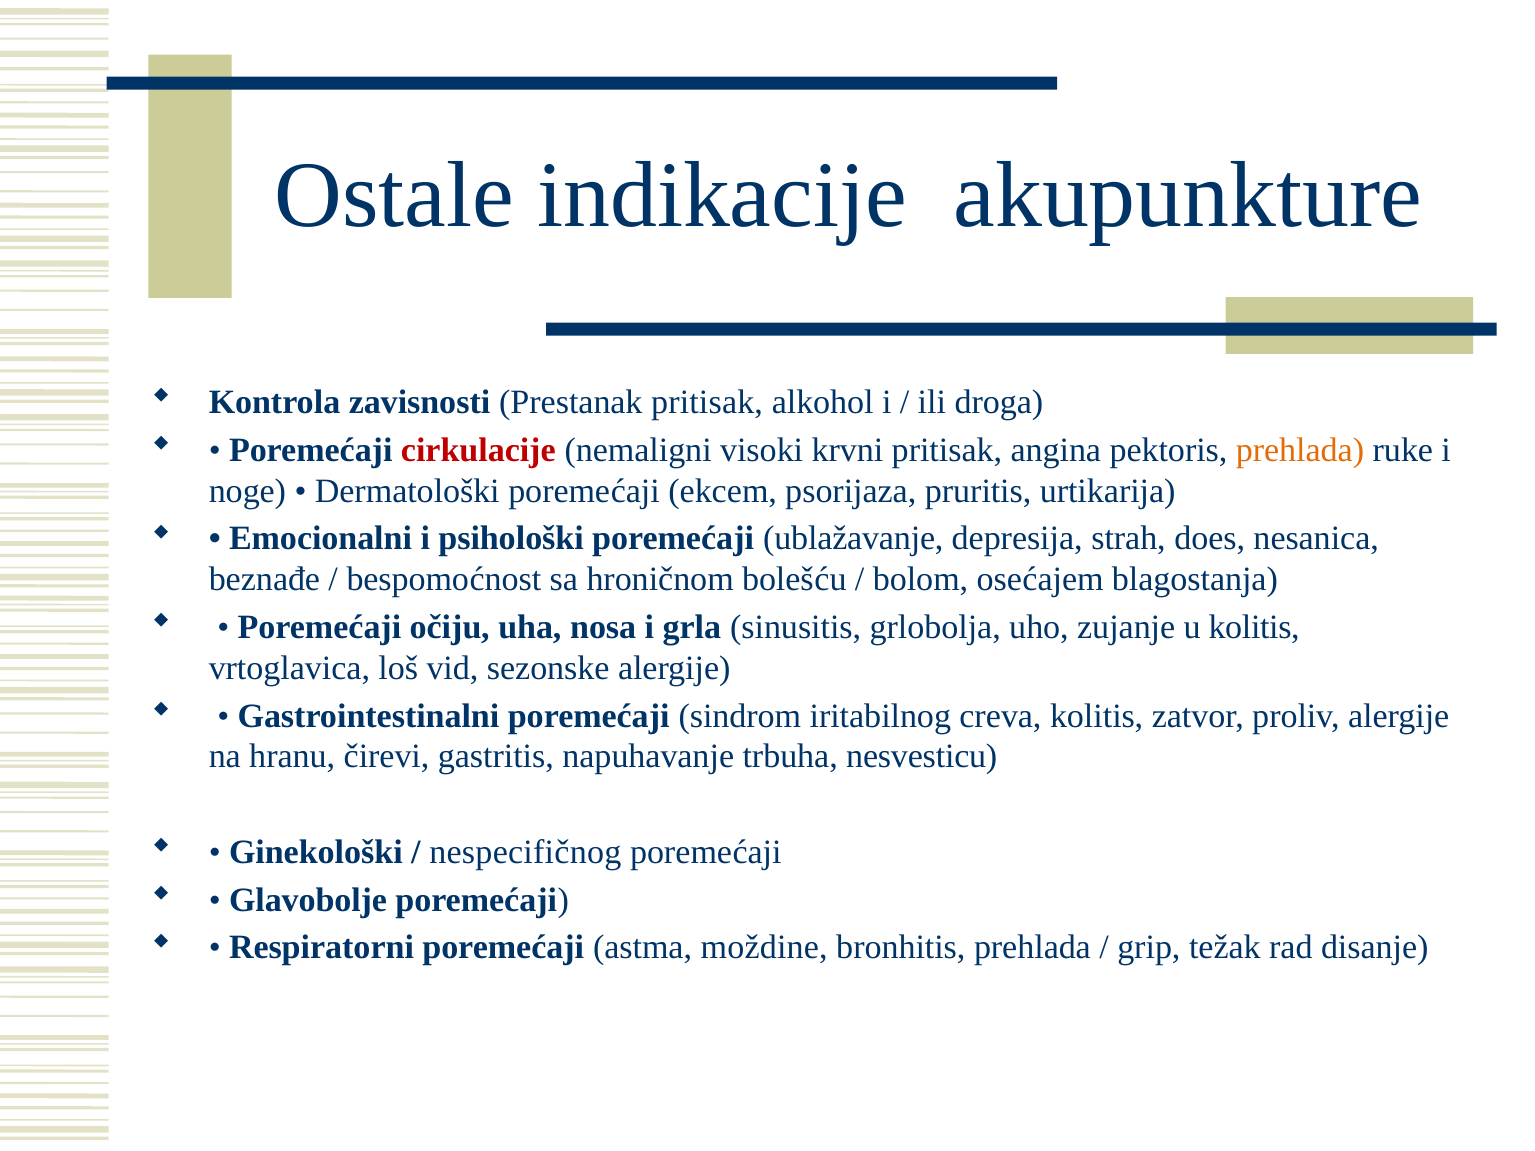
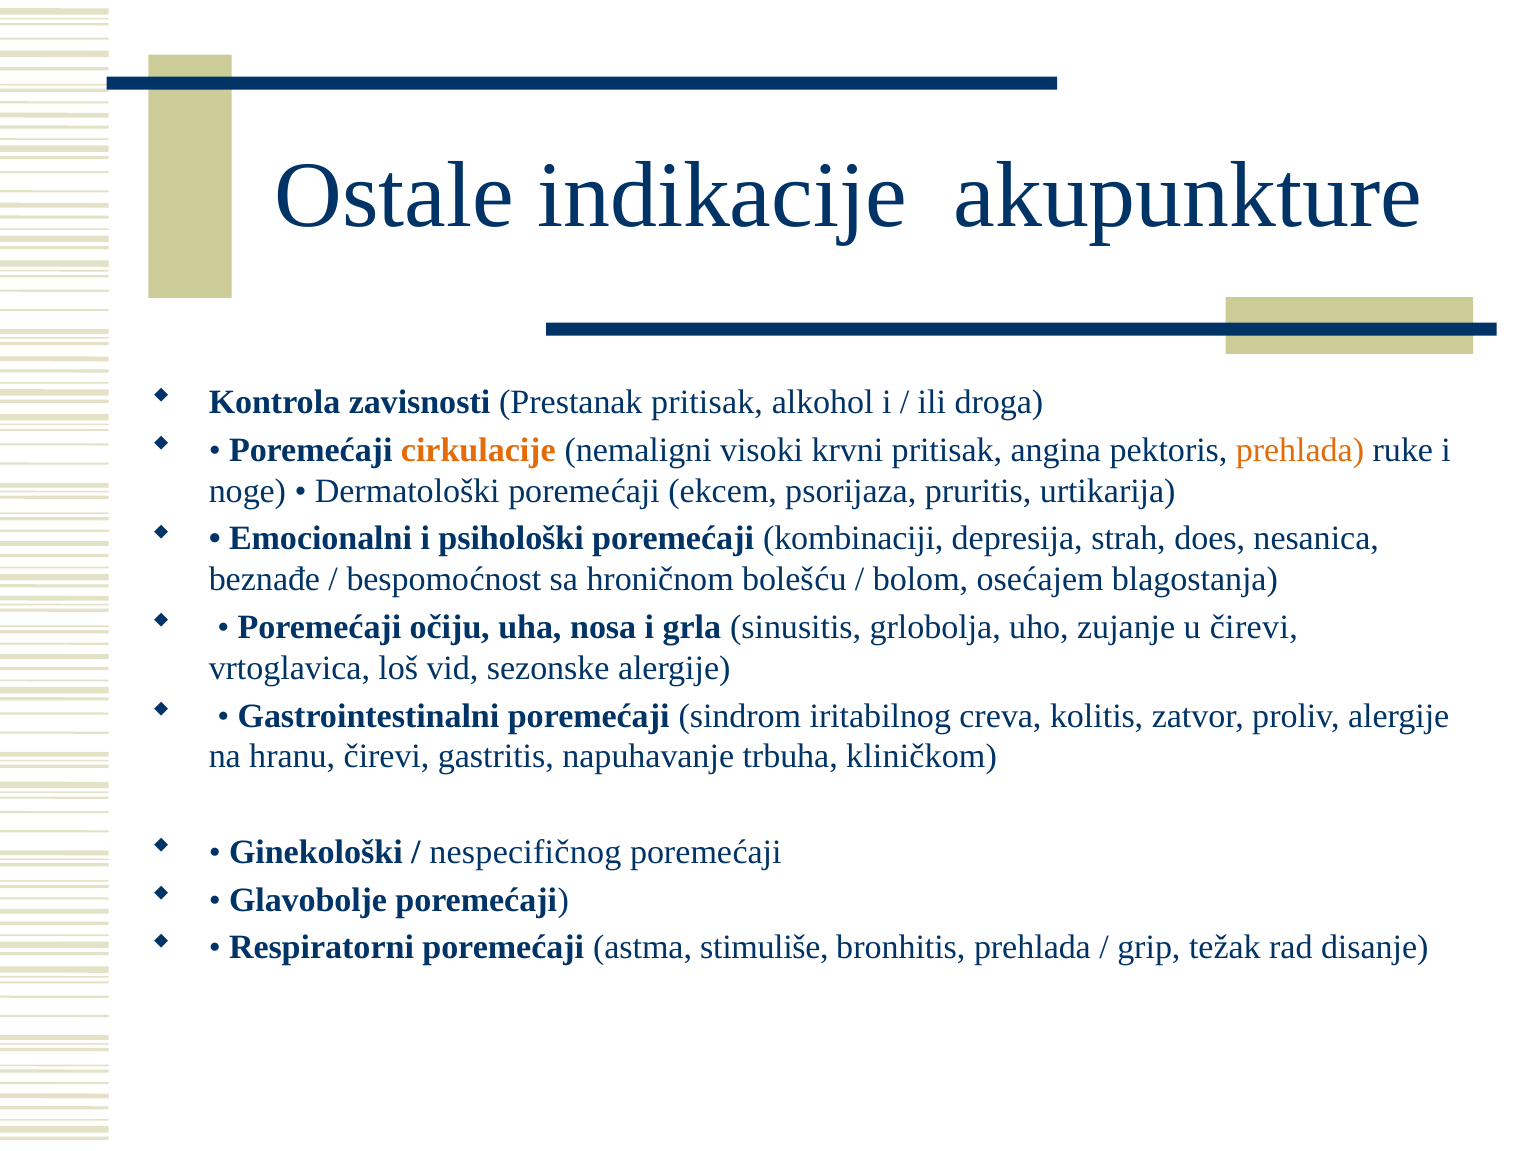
cirkulacije colour: red -> orange
ublažavanje: ublažavanje -> kombinaciji
u kolitis: kolitis -> čirevi
nesvesticu: nesvesticu -> kliničkom
moždine: moždine -> stimuliše
